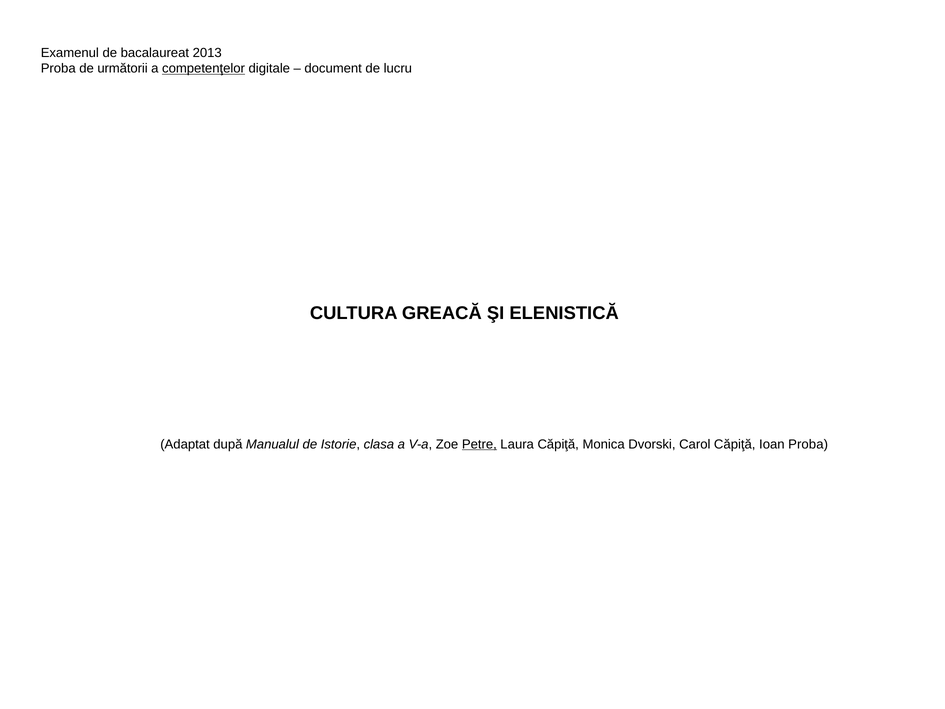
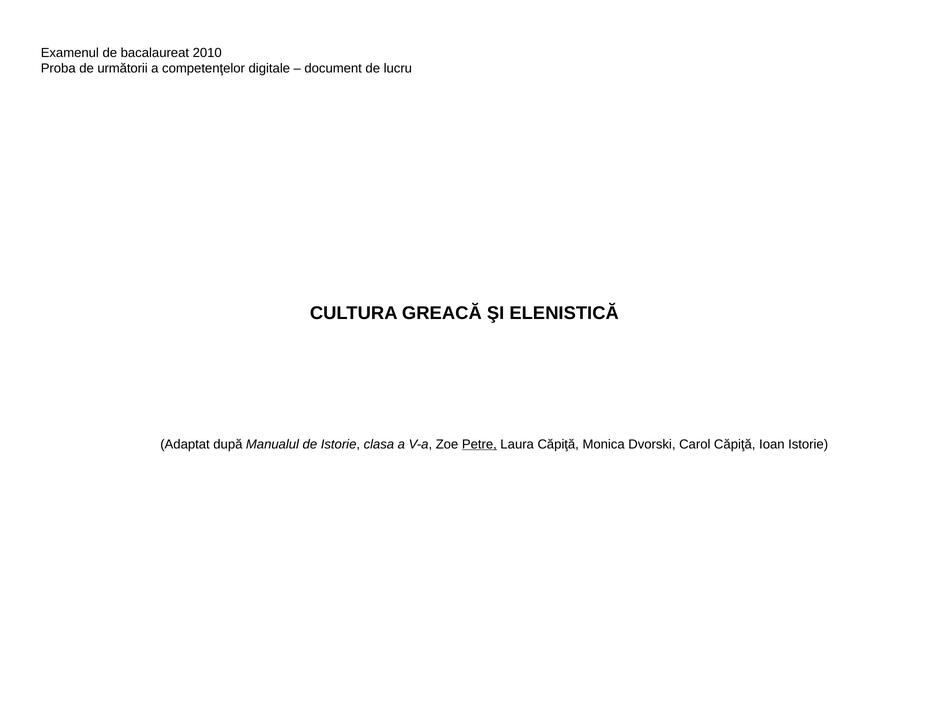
2013: 2013 -> 2010
competenţelor underline: present -> none
Ioan Proba: Proba -> Istorie
